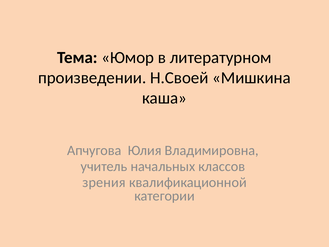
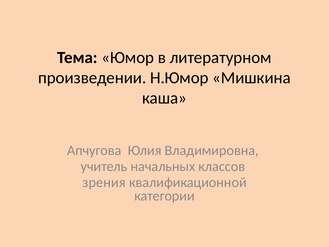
Н.Своей: Н.Своей -> Н.Юмор
